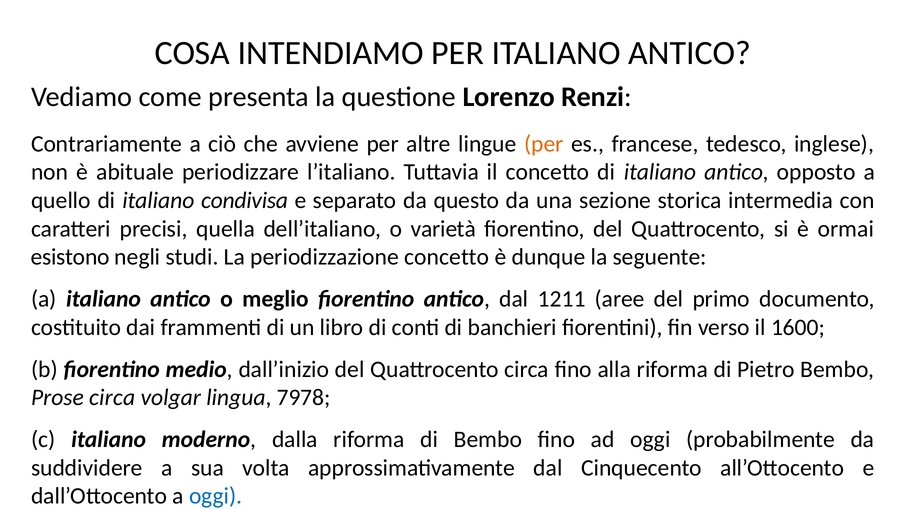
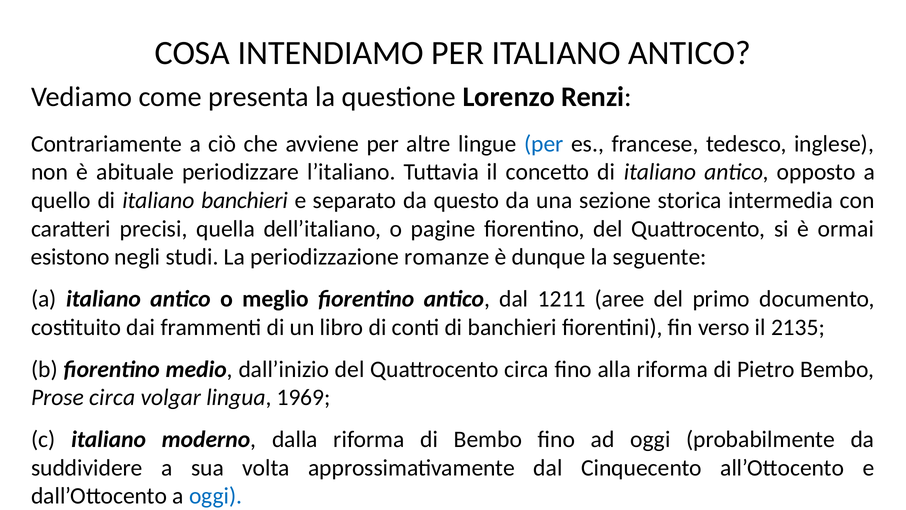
per at (544, 144) colour: orange -> blue
italiano condivisa: condivisa -> banchieri
varietà: varietà -> pagine
periodizzazione concetto: concetto -> romanze
1600: 1600 -> 2135
7978: 7978 -> 1969
